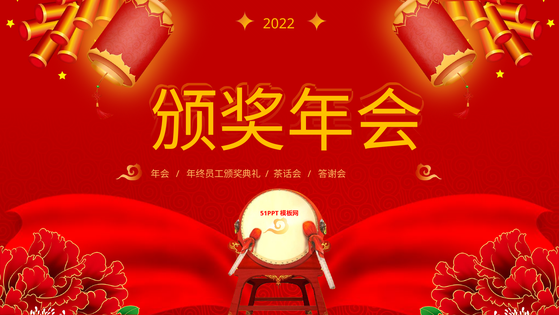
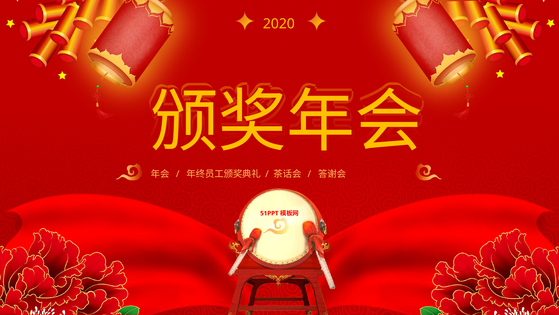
2022: 2022 -> 2020
